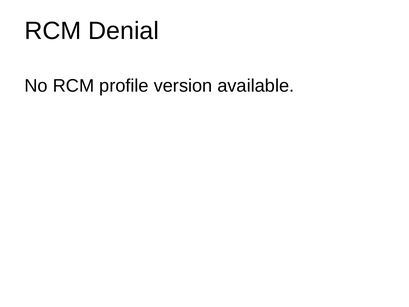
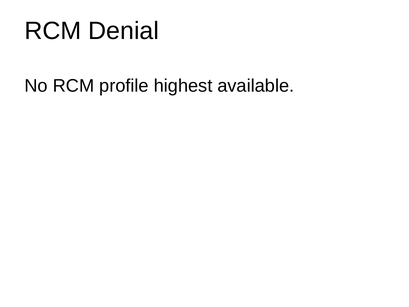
version: version -> highest
